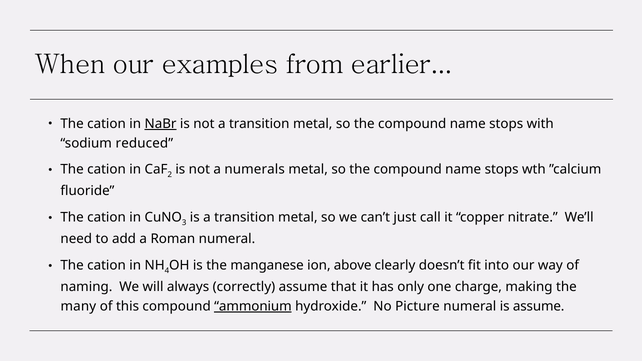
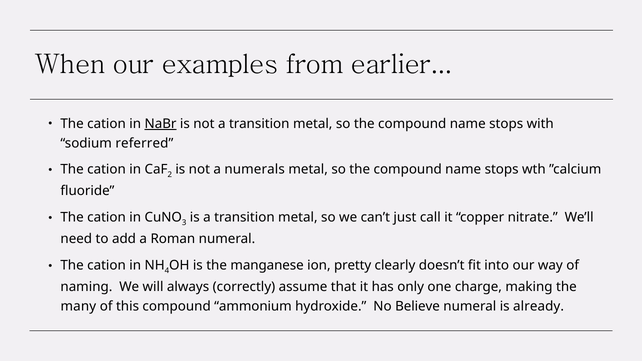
reduced: reduced -> referred
above: above -> pretty
ammonium underline: present -> none
Picture: Picture -> Believe
is assume: assume -> already
